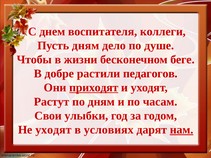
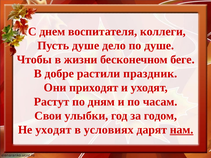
Пусть дням: дням -> душе
педагогов: педагогов -> праздник
приходят underline: present -> none
